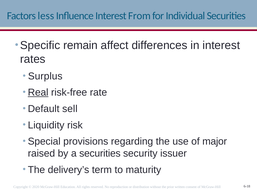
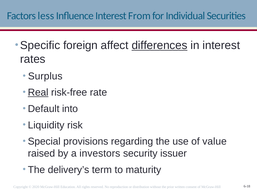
remain: remain -> foreign
differences underline: none -> present
sell: sell -> into
major: major -> value
a securities: securities -> investors
